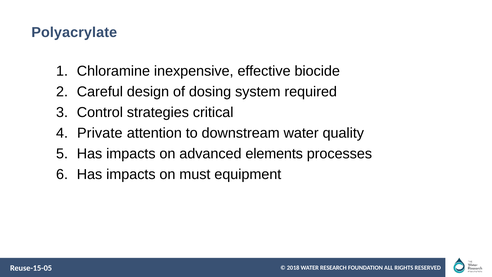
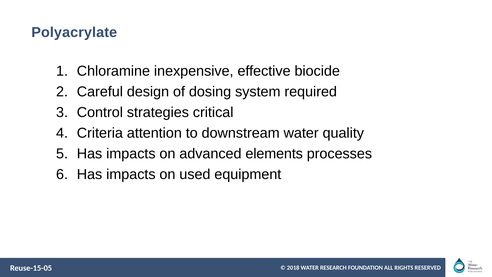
Private: Private -> Criteria
must: must -> used
